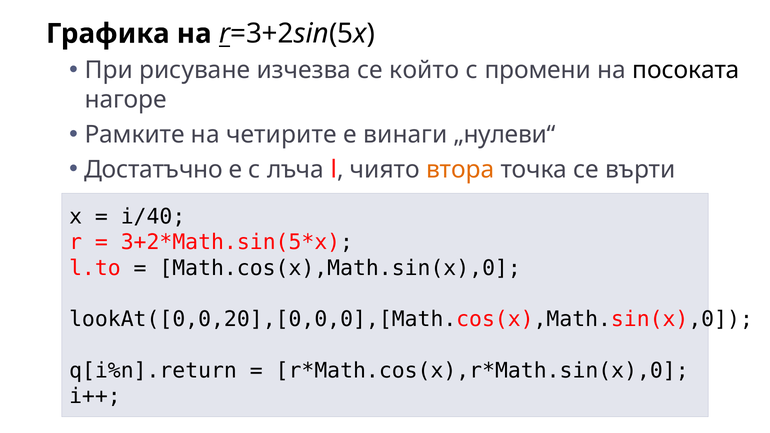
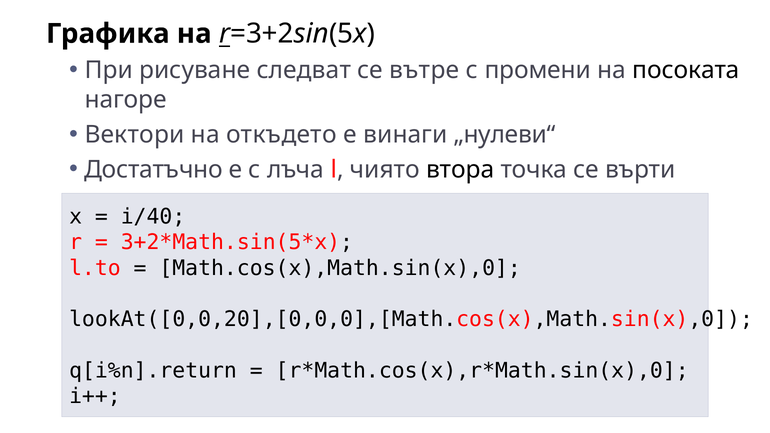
изчезва: изчезва -> следват
който: който -> вътре
Рамките: Рамките -> Вектори
четирите: четирите -> откъдето
втора colour: orange -> black
